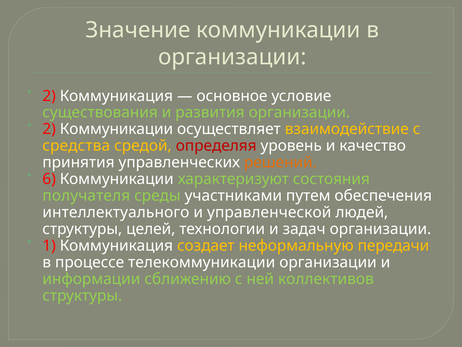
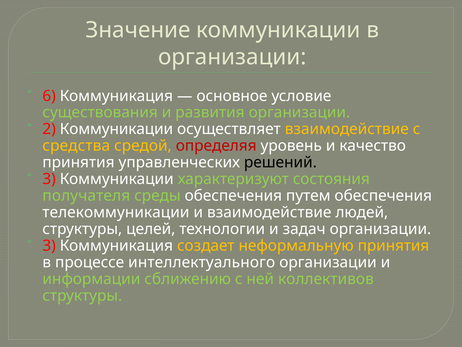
2 at (49, 96): 2 -> 6
решений colour: orange -> black
6 at (49, 179): 6 -> 3
среды участниками: участниками -> обеспечения
интеллектуального: интеллектуального -> телекоммуникации
и управленческой: управленческой -> взаимодействие
1 at (49, 245): 1 -> 3
неформальную передачи: передачи -> принятия
телекоммуникации: телекоммуникации -> интеллектуального
